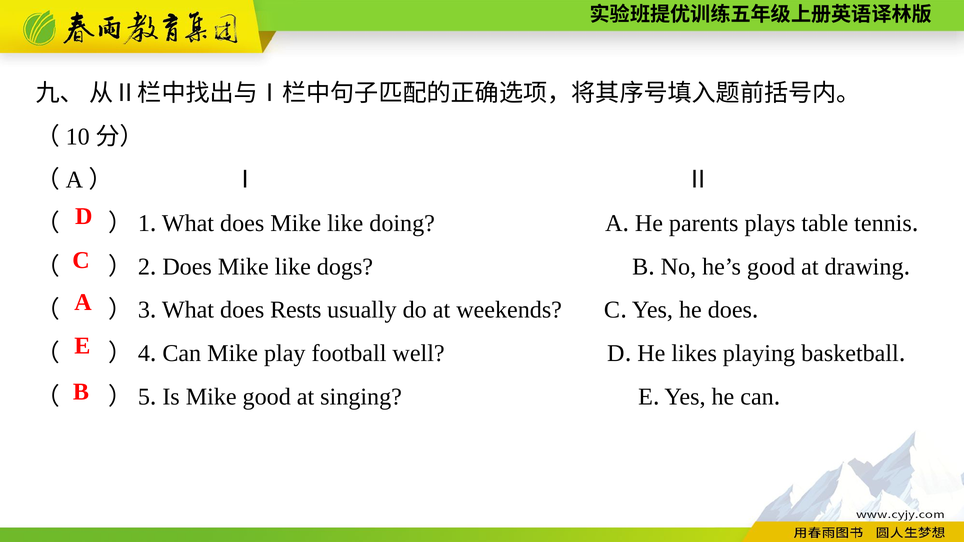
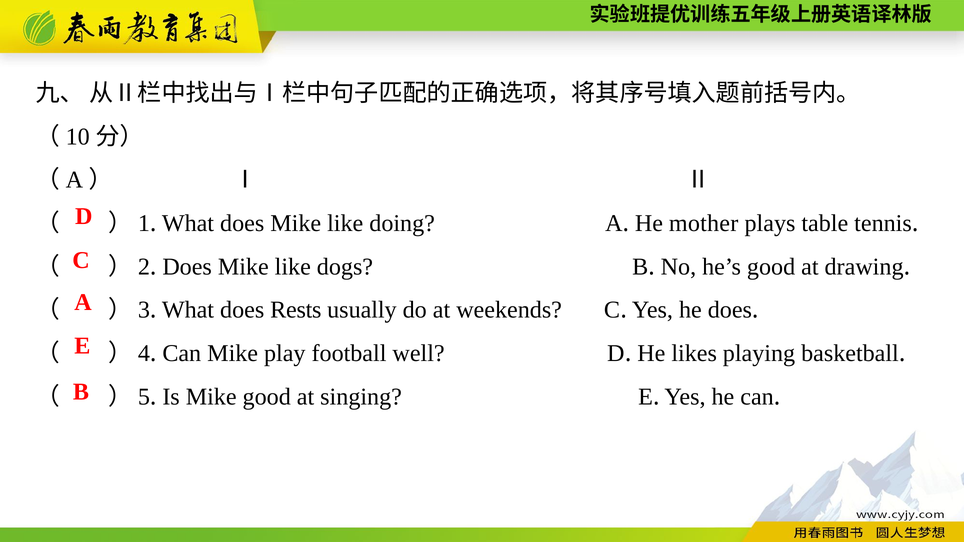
parents: parents -> mother
